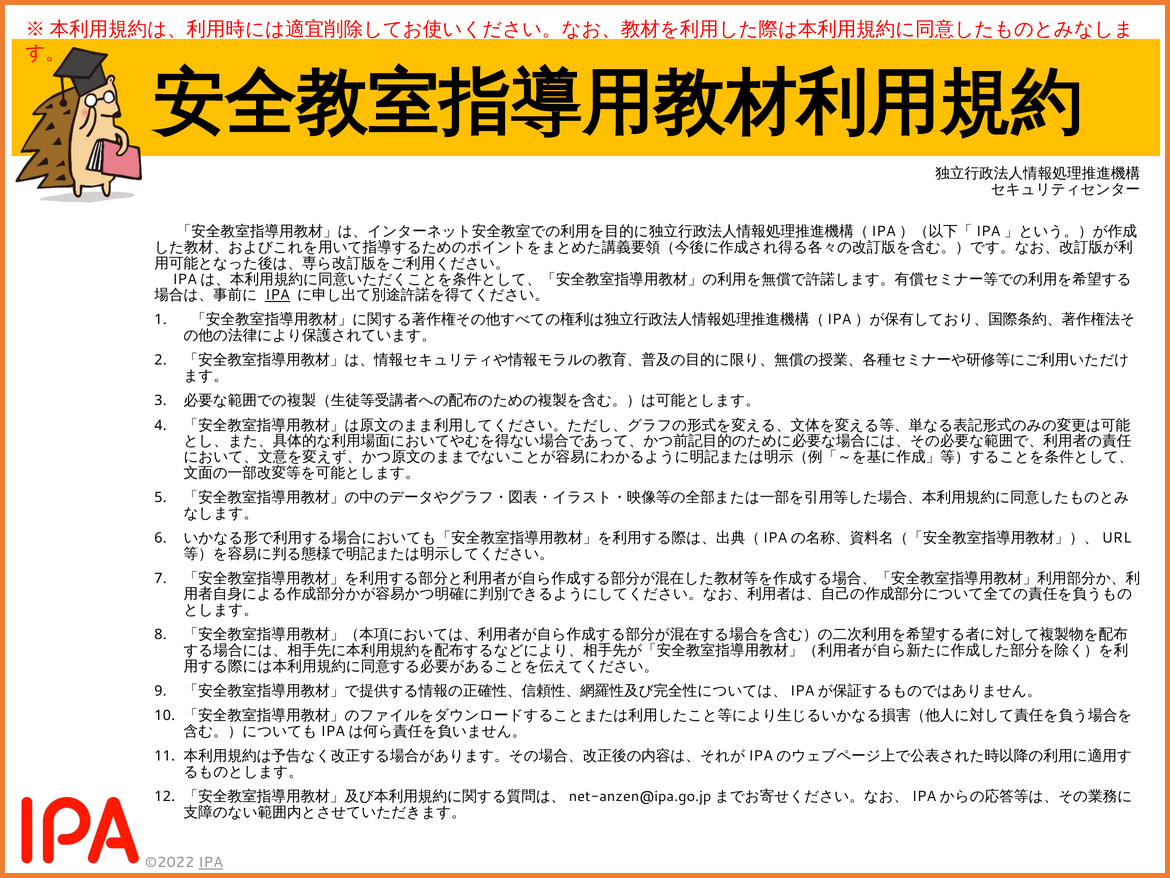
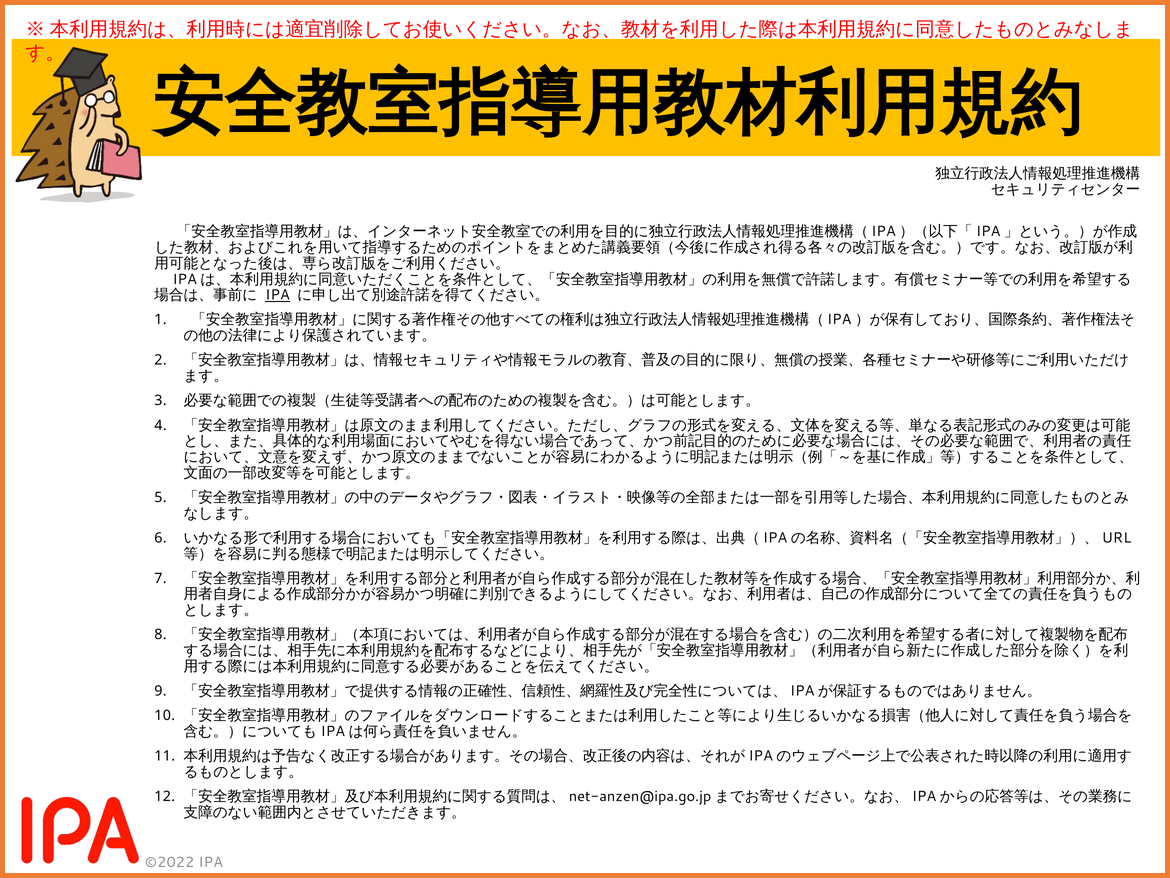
IPA at (211, 862) underline: present -> none
